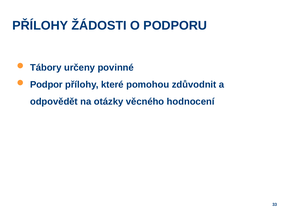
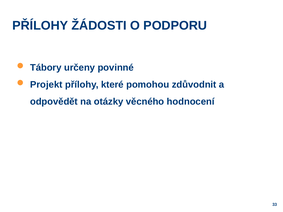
Podpor: Podpor -> Projekt
